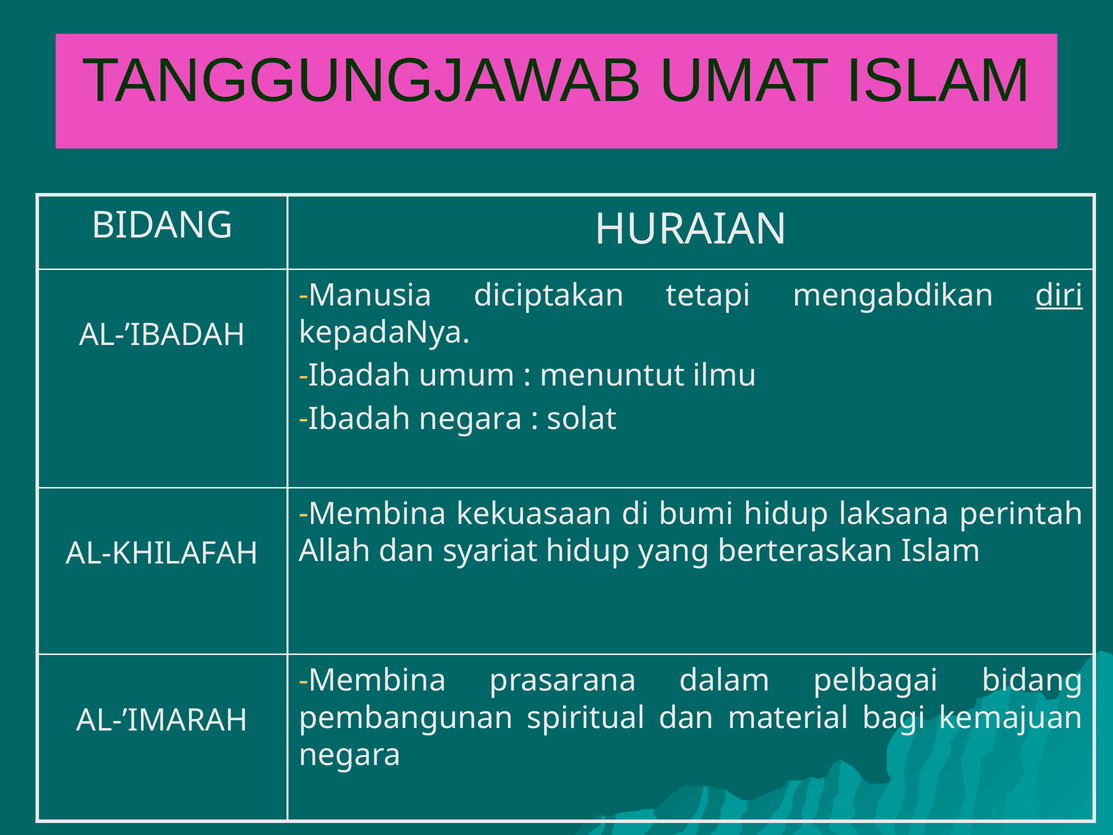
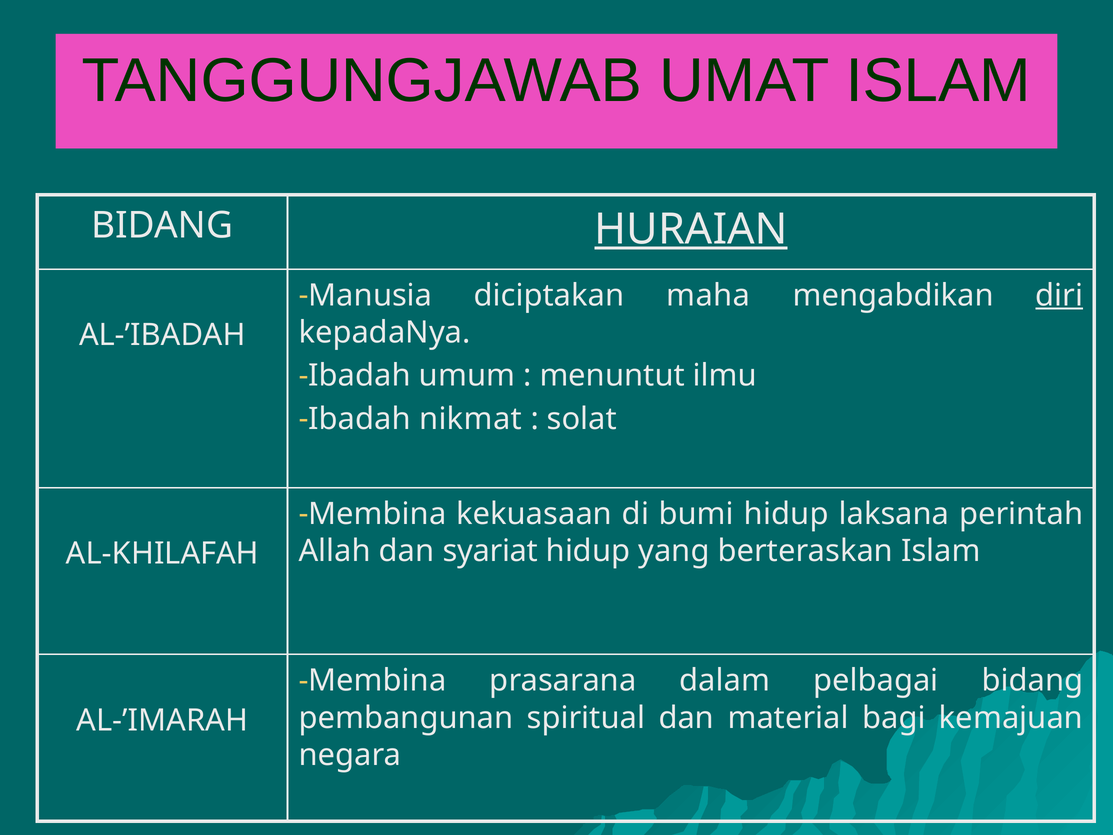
HURAIAN underline: none -> present
tetapi: tetapi -> maha
Ibadah negara: negara -> nikmat
